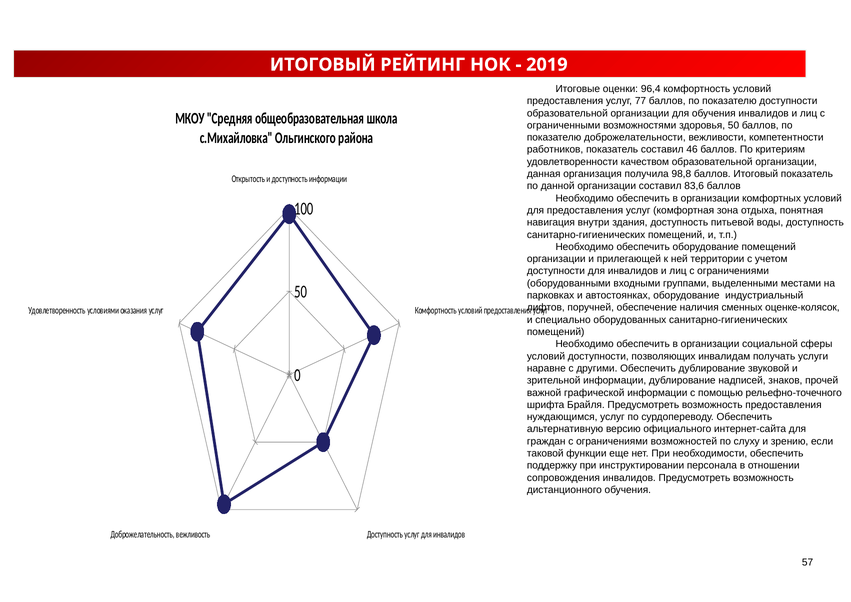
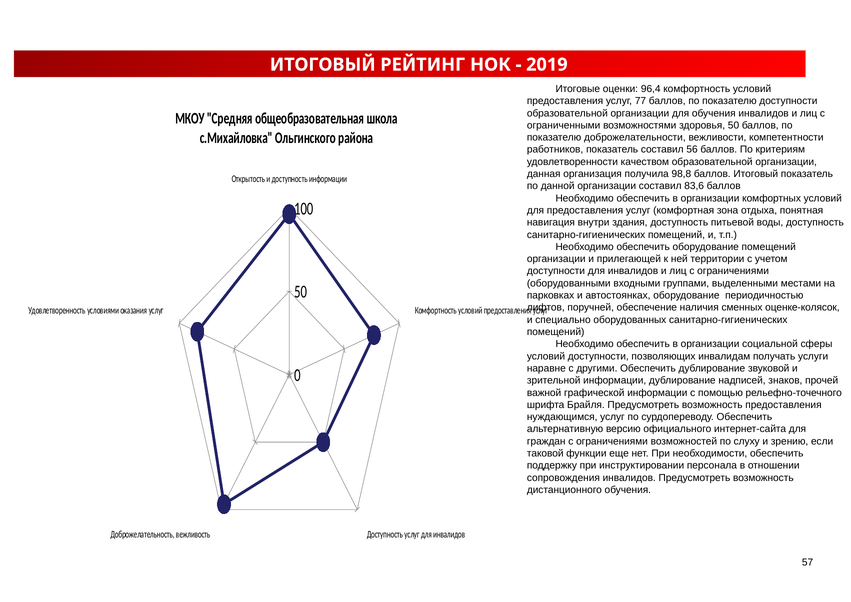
46: 46 -> 56
индустриальный: индустриальный -> периодичностью
